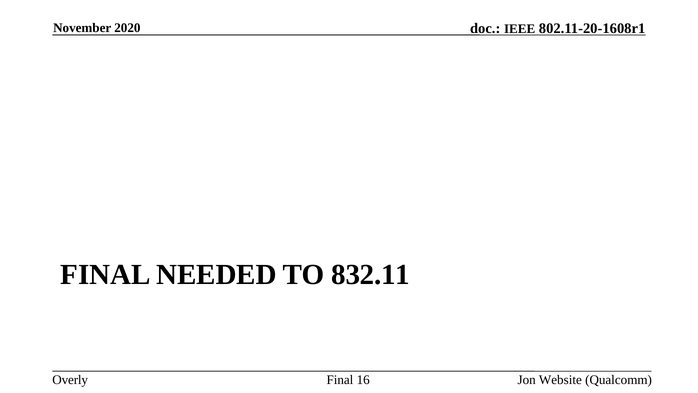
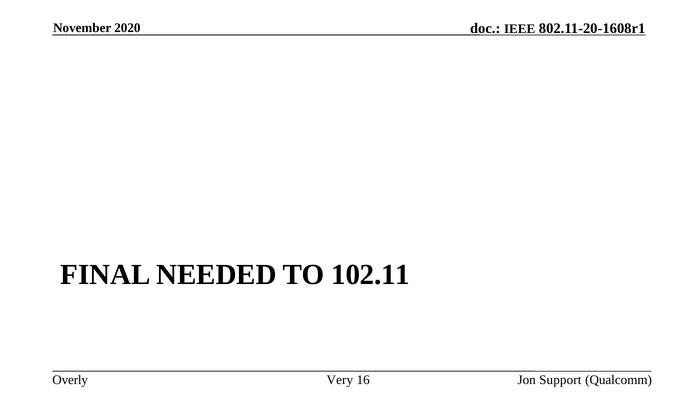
832.11: 832.11 -> 102.11
Final at (340, 379): Final -> Very
Website: Website -> Support
